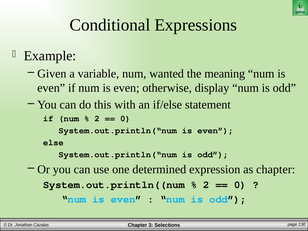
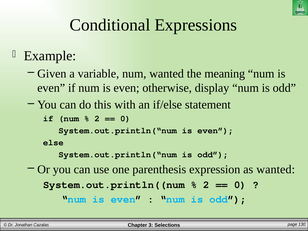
determined: determined -> parenthesis
as chapter: chapter -> wanted
